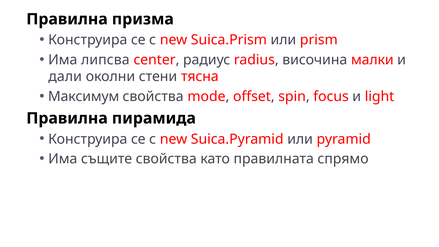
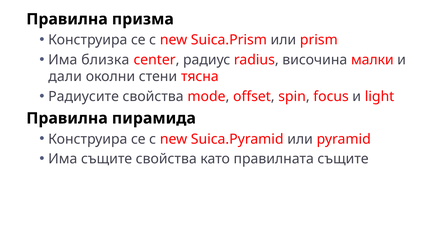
липсва: липсва -> близка
Максимум: Максимум -> Радиусите
правилната спрямо: спрямо -> същите
